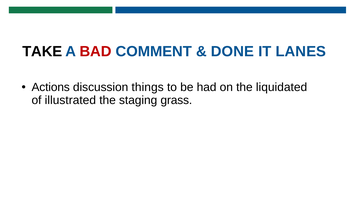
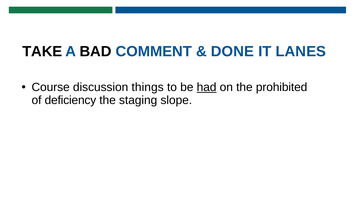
BAD colour: red -> black
Actions: Actions -> Course
had underline: none -> present
liquidated: liquidated -> prohibited
illustrated: illustrated -> deficiency
grass: grass -> slope
